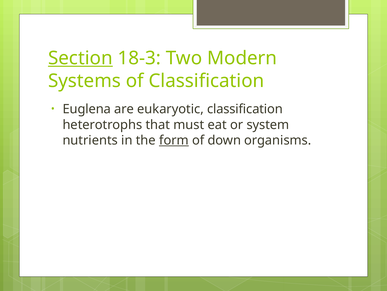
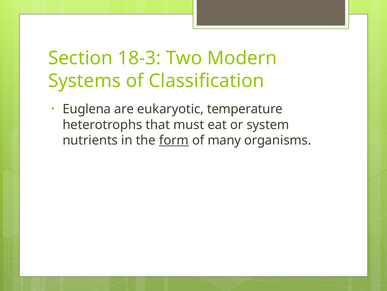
Section underline: present -> none
eukaryotic classification: classification -> temperature
down: down -> many
